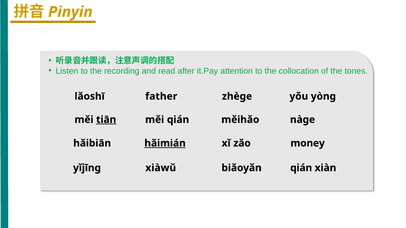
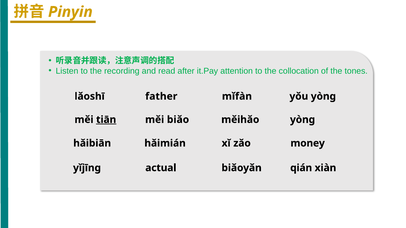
zhège: zhège -> mǐfàn
měi qián: qián -> biǎo
měihǎo nàge: nàge -> yònɡ
hǎimián underline: present -> none
xiàwǔ: xiàwǔ -> actual
